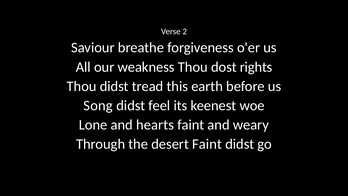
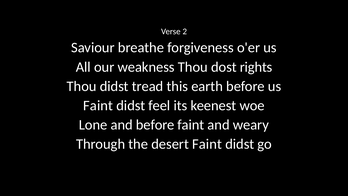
Song at (98, 105): Song -> Faint
and hearts: hearts -> before
